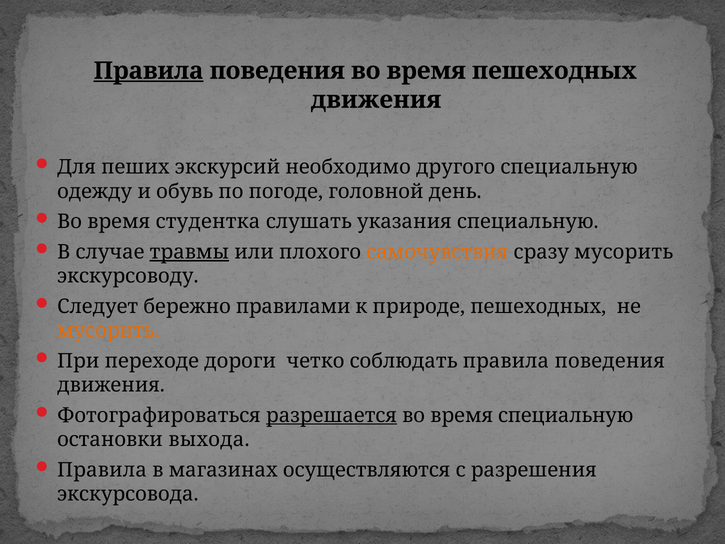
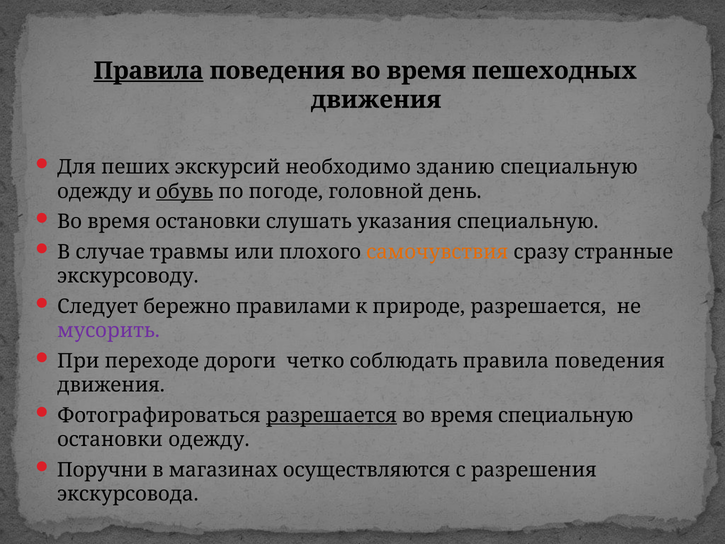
другого: другого -> зданию
обувь underline: none -> present
время студентка: студентка -> остановки
травмы underline: present -> none
сразу мусорить: мусорить -> странные
природе пешеходных: пешеходных -> разрешается
мусорить at (109, 331) colour: orange -> purple
остановки выхода: выхода -> одежду
Правила at (102, 470): Правила -> Поручни
